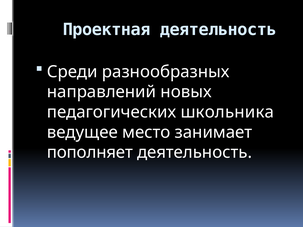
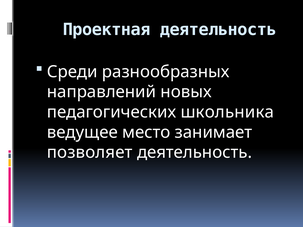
пополняет: пополняет -> позволяет
